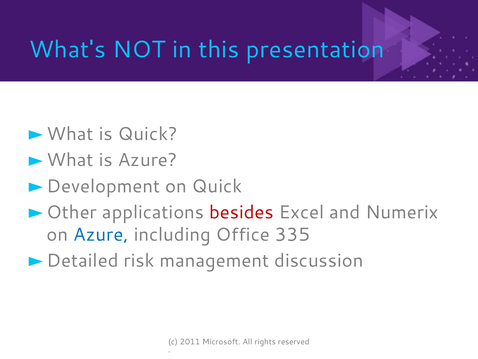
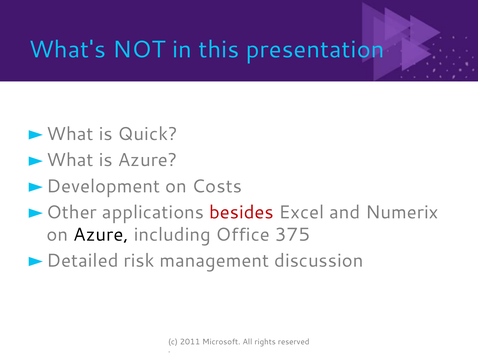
on Quick: Quick -> Costs
Azure at (101, 234) colour: blue -> black
335: 335 -> 375
